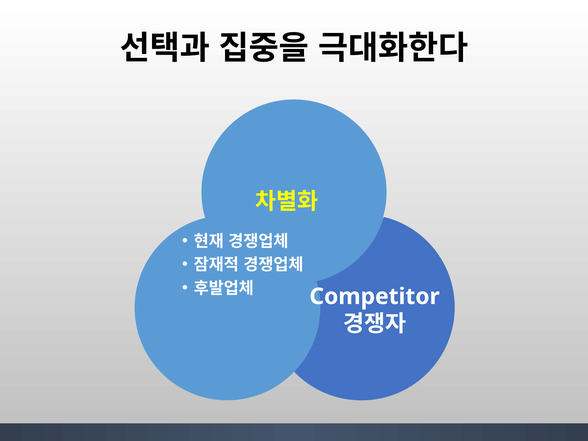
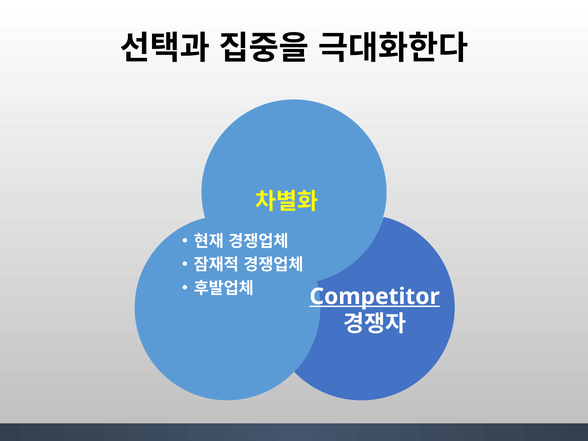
Competitor underline: none -> present
